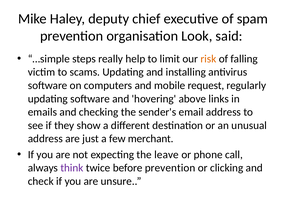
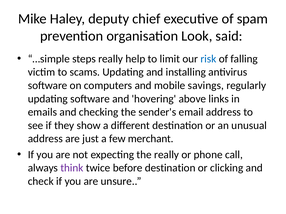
risk colour: orange -> blue
request: request -> savings
the leave: leave -> really
before prevention: prevention -> destination
